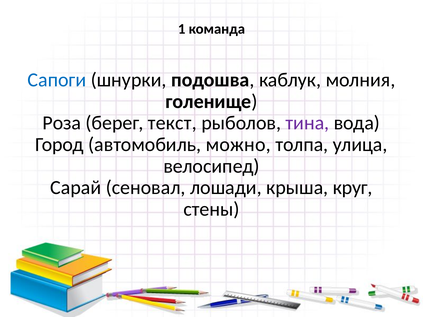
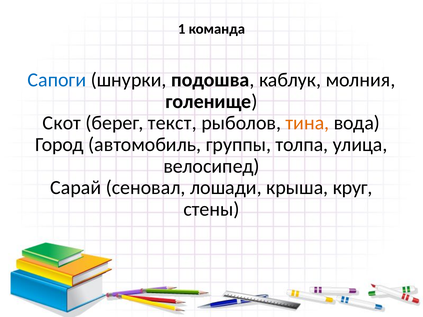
Роза: Роза -> Скот
тина colour: purple -> orange
можно: можно -> группы
